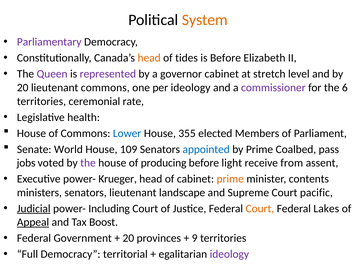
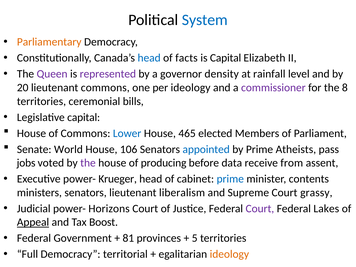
System colour: orange -> blue
Parliamentary colour: purple -> orange
head at (149, 58) colour: orange -> blue
tides: tides -> facts
is Before: Before -> Capital
governor cabinet: cabinet -> density
stretch: stretch -> rainfall
6: 6 -> 8
rate: rate -> bills
Legislative health: health -> capital
355: 355 -> 465
109: 109 -> 106
Coalbed: Coalbed -> Atheists
light: light -> data
prime at (230, 179) colour: orange -> blue
landscape: landscape -> liberalism
pacific: pacific -> grassy
Judicial underline: present -> none
Including: Including -> Horizons
Court at (260, 209) colour: orange -> purple
20 at (128, 238): 20 -> 81
9: 9 -> 5
ideology at (229, 254) colour: purple -> orange
